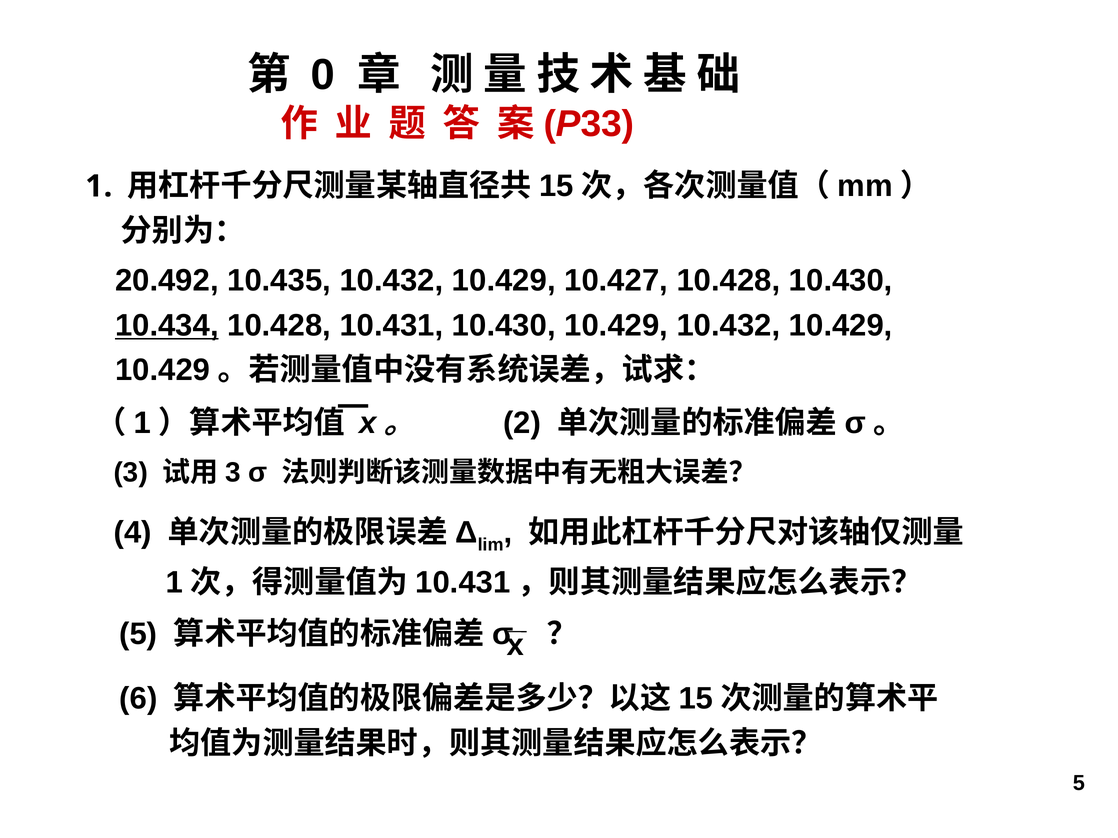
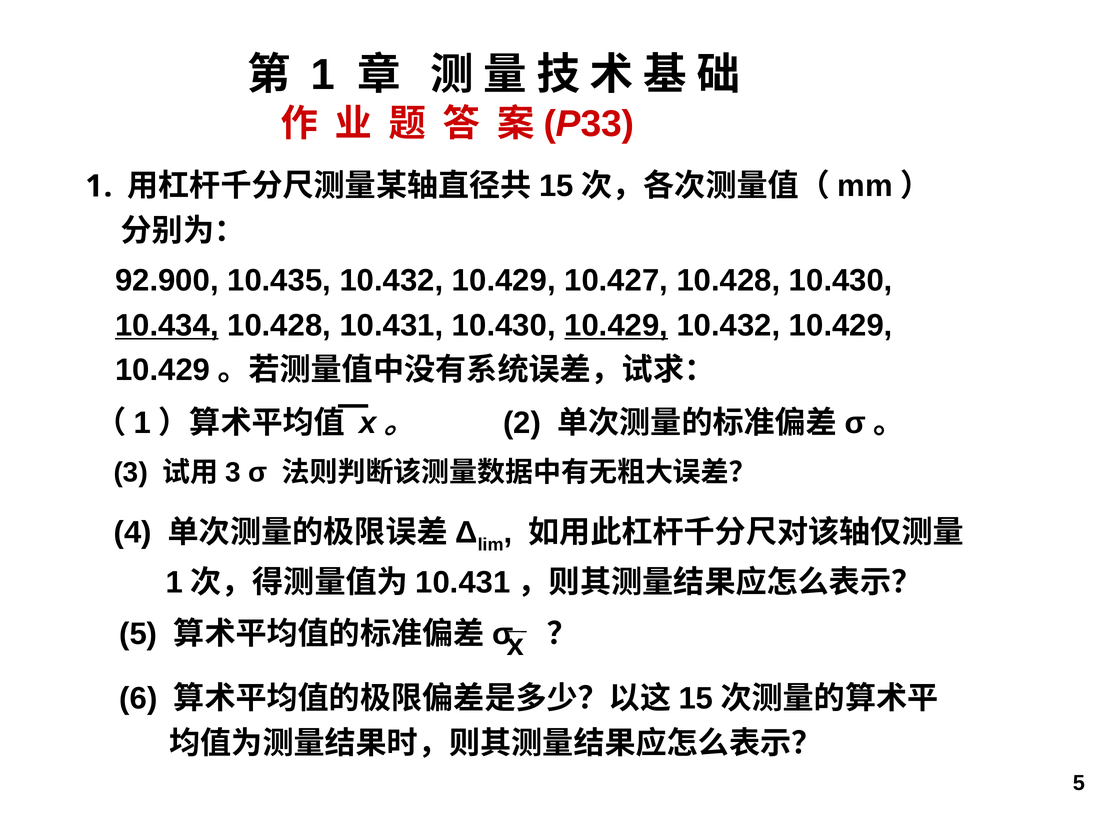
0 at (323, 75): 0 -> 1
20.492: 20.492 -> 92.900
10.429 at (616, 326) underline: none -> present
